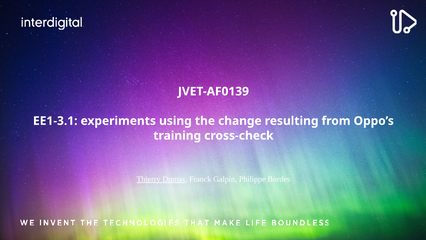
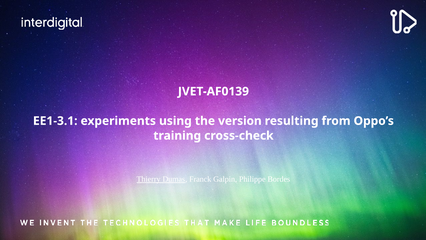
change: change -> version
